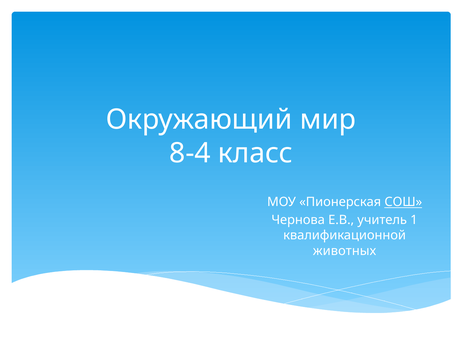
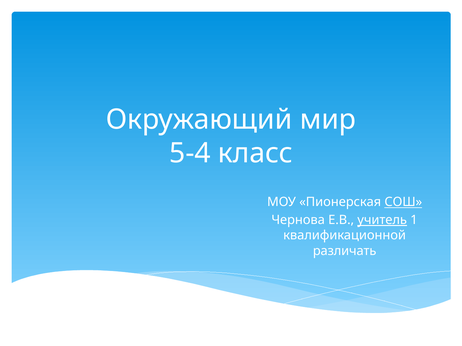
8-4: 8-4 -> 5-4
учитель underline: none -> present
животных: животных -> различать
